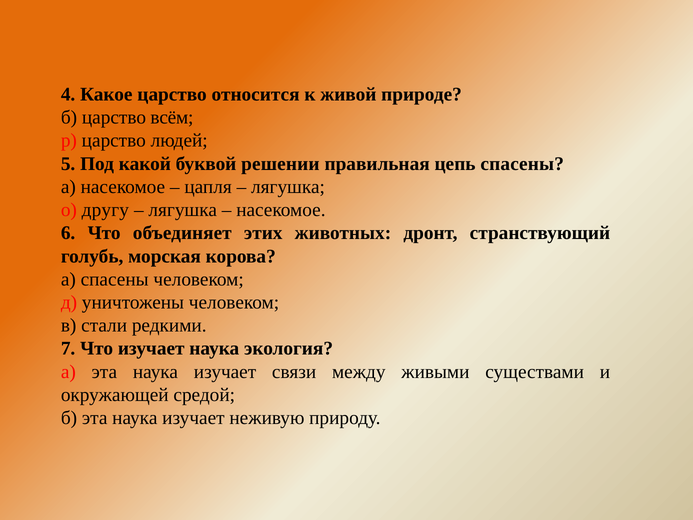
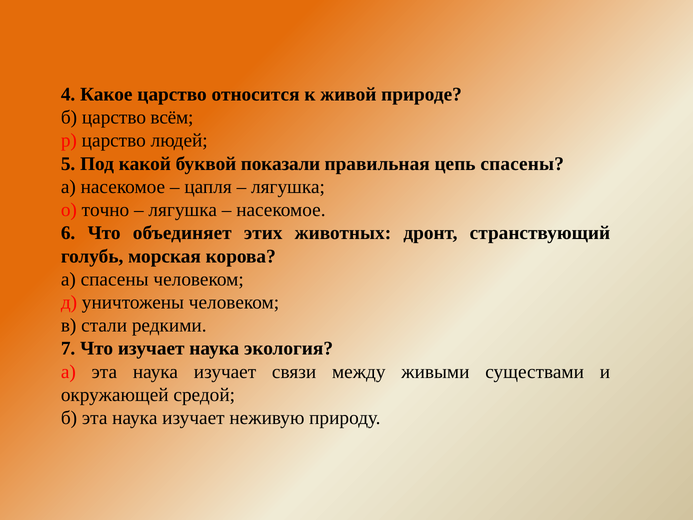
решении: решении -> показали
другу: другу -> точно
